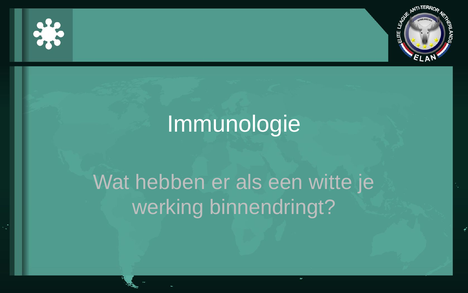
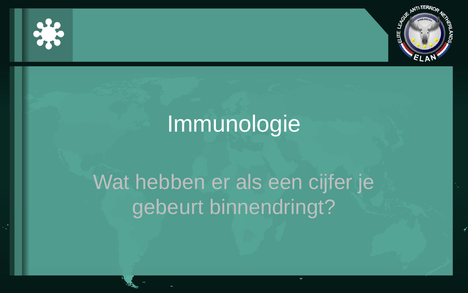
witte: witte -> cijfer
werking: werking -> gebeurt
